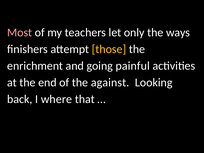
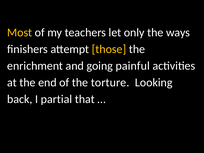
Most colour: pink -> yellow
against: against -> torture
where: where -> partial
